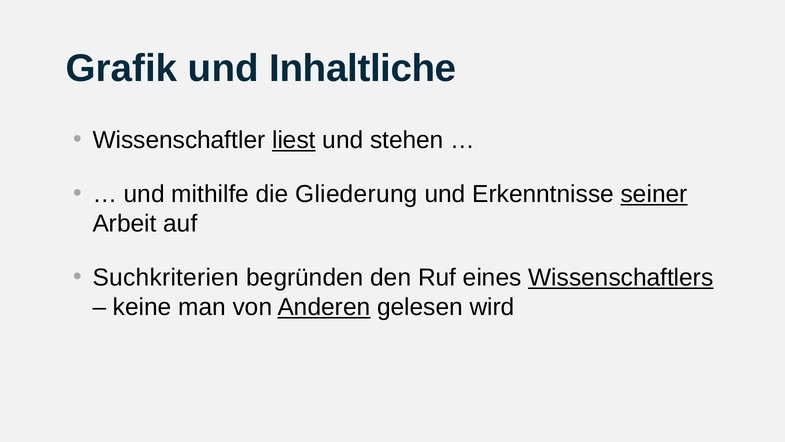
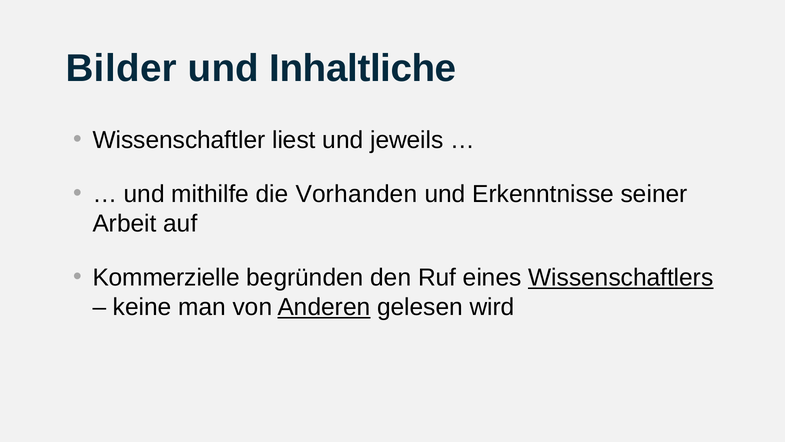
Grafik: Grafik -> Bilder
liest underline: present -> none
stehen: stehen -> jeweils
Gliederung: Gliederung -> Vorhanden
seiner underline: present -> none
Suchkriterien: Suchkriterien -> Kommerzielle
